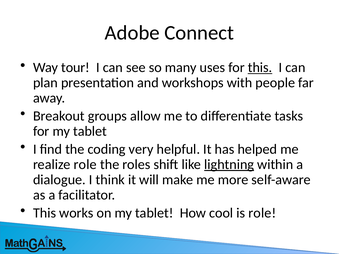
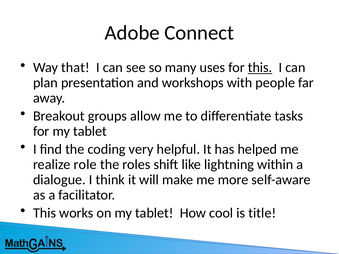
tour: tour -> that
lightning underline: present -> none
is role: role -> title
